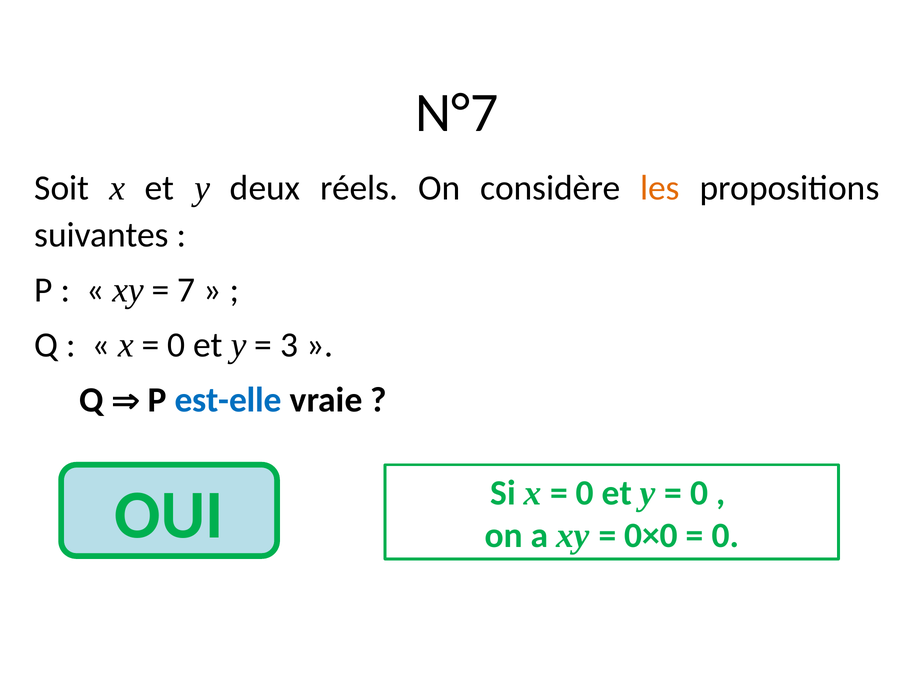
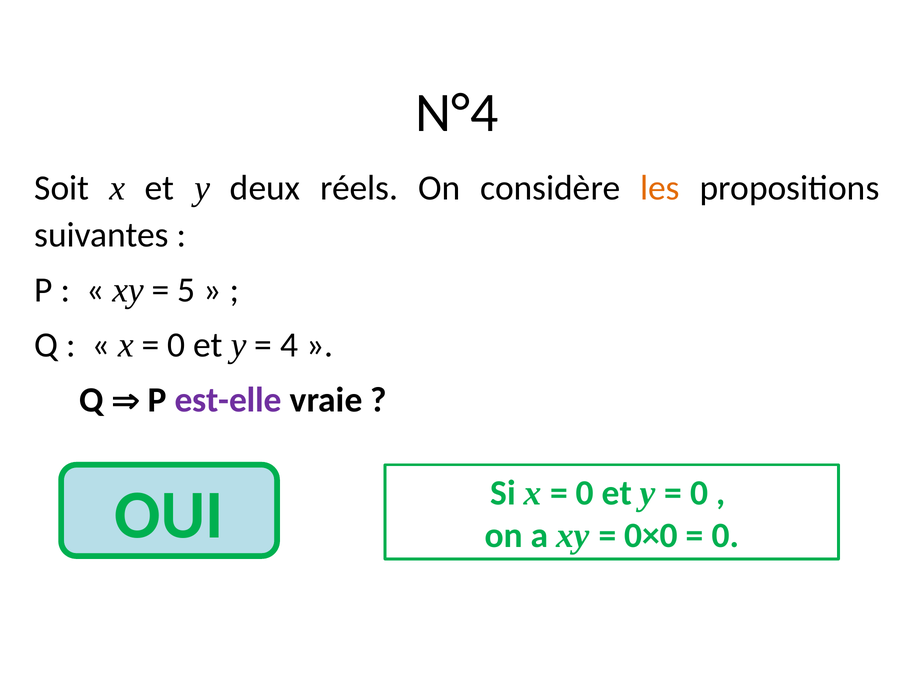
N°7: N°7 -> N°4
7: 7 -> 5
3: 3 -> 4
est-elle colour: blue -> purple
